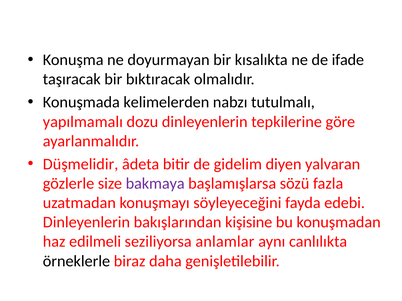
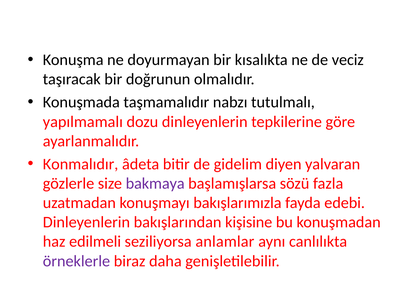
ifade: ifade -> veciz
bıktıracak: bıktıracak -> doğrunun
kelimelerden: kelimelerden -> taşmamalıdır
Düşmelidir: Düşmelidir -> Konmalıdır
söyleyeceğini: söyleyeceğini -> bakışlarımızla
örneklerle colour: black -> purple
